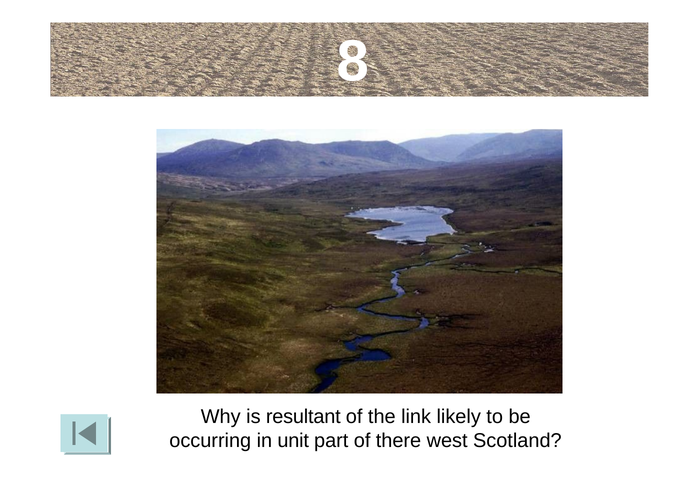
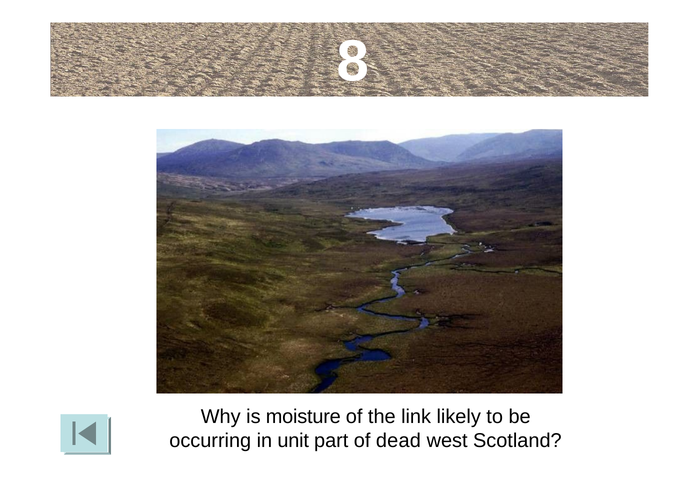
resultant: resultant -> moisture
there: there -> dead
